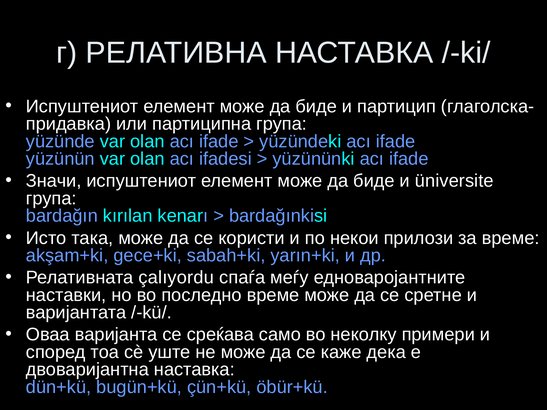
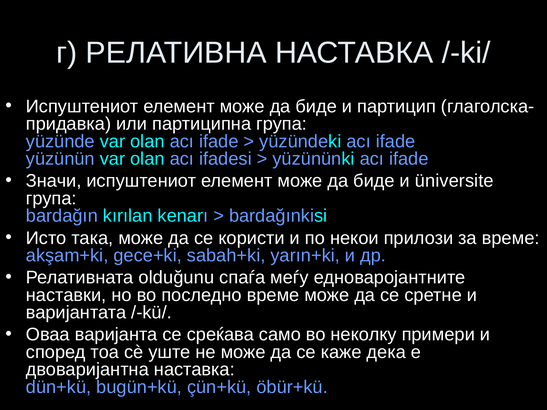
çalıyordu: çalıyordu -> olduğunu
